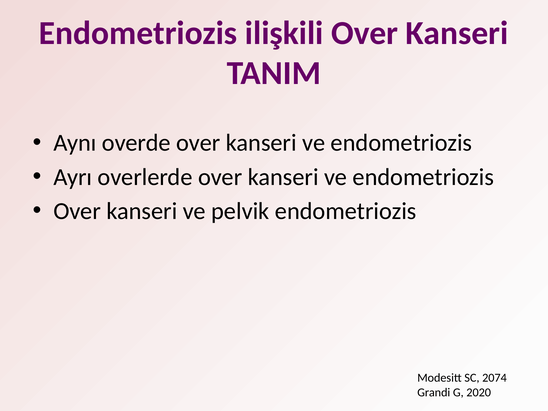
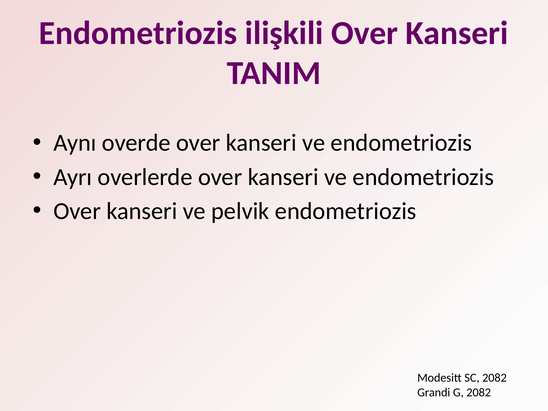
SC 2074: 2074 -> 2082
G 2020: 2020 -> 2082
